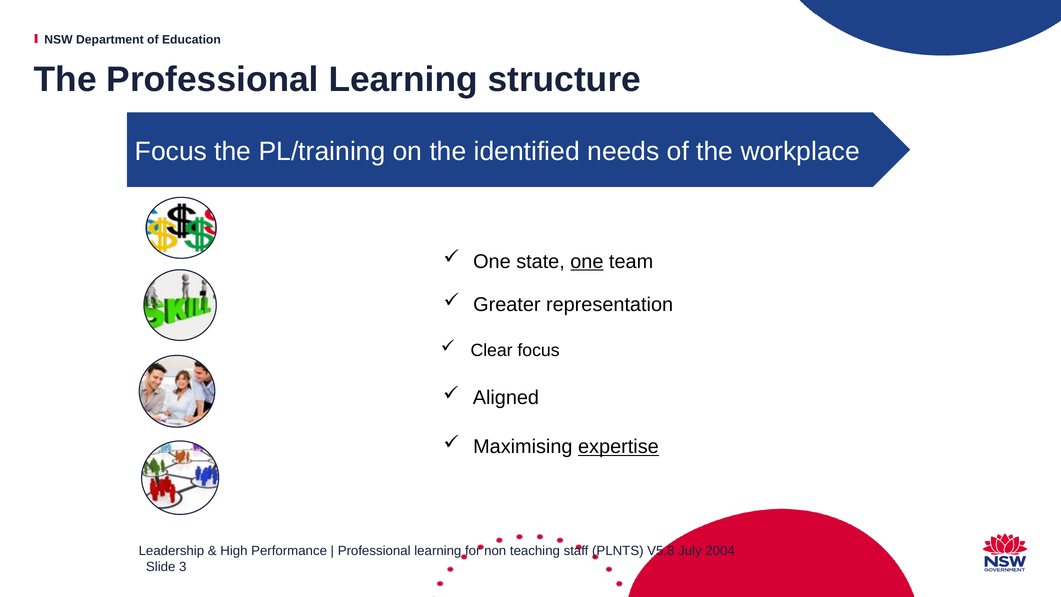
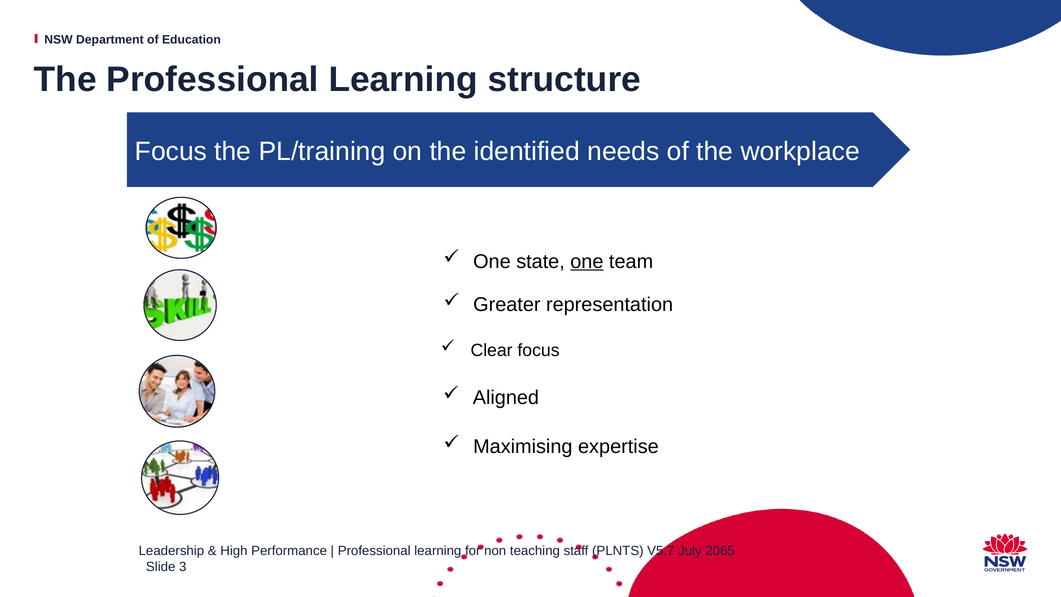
expertise underline: present -> none
V5.8: V5.8 -> V5.7
2004: 2004 -> 2065
